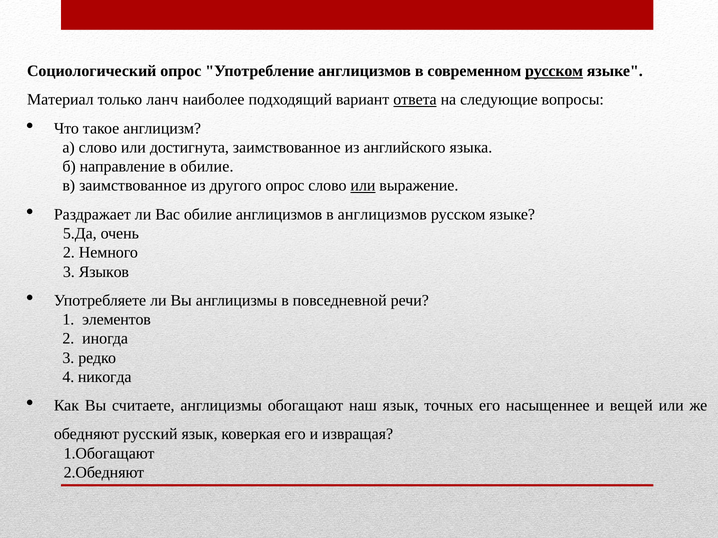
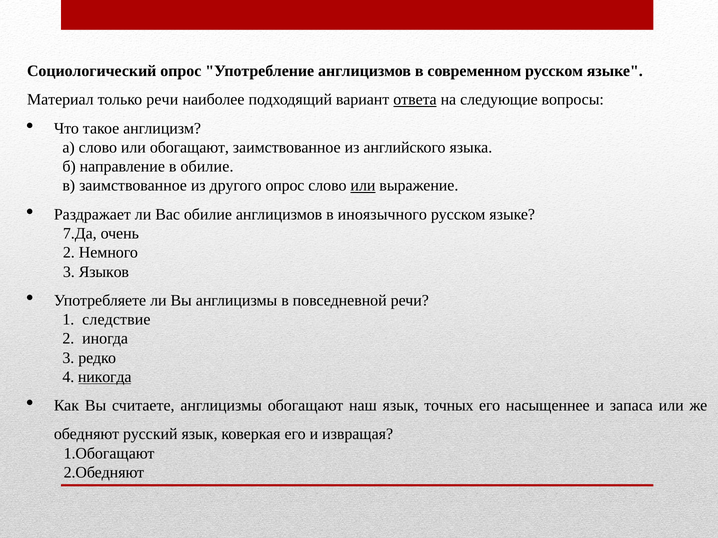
русском at (554, 71) underline: present -> none
только ланч: ланч -> речи
или достигнута: достигнута -> обогащают
в англицизмов: англицизмов -> иноязычного
5.Да: 5.Да -> 7.Да
элементов: элементов -> следствие
никогда underline: none -> present
вещей: вещей -> запаса
